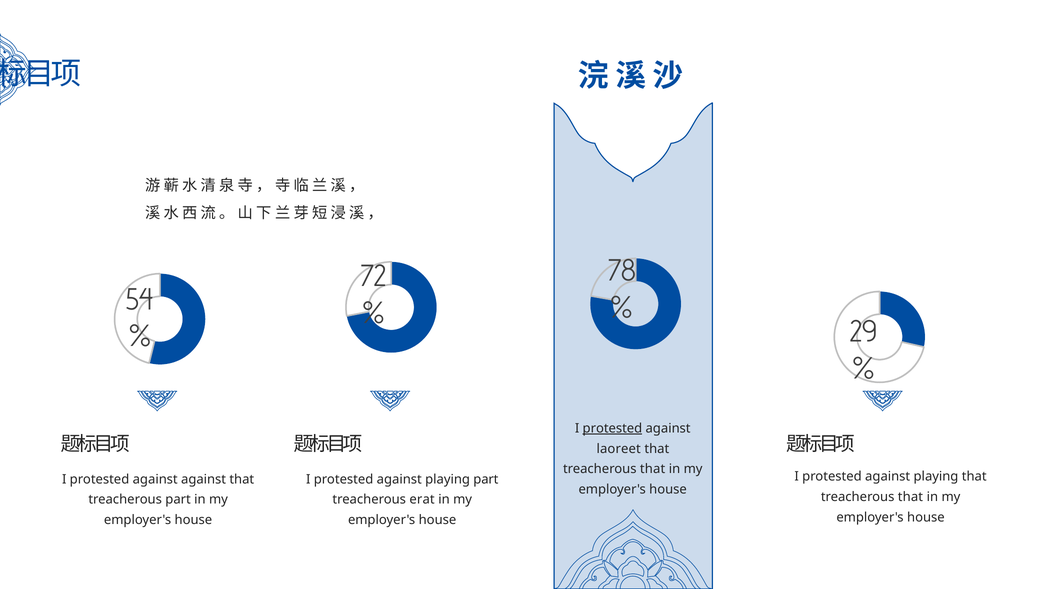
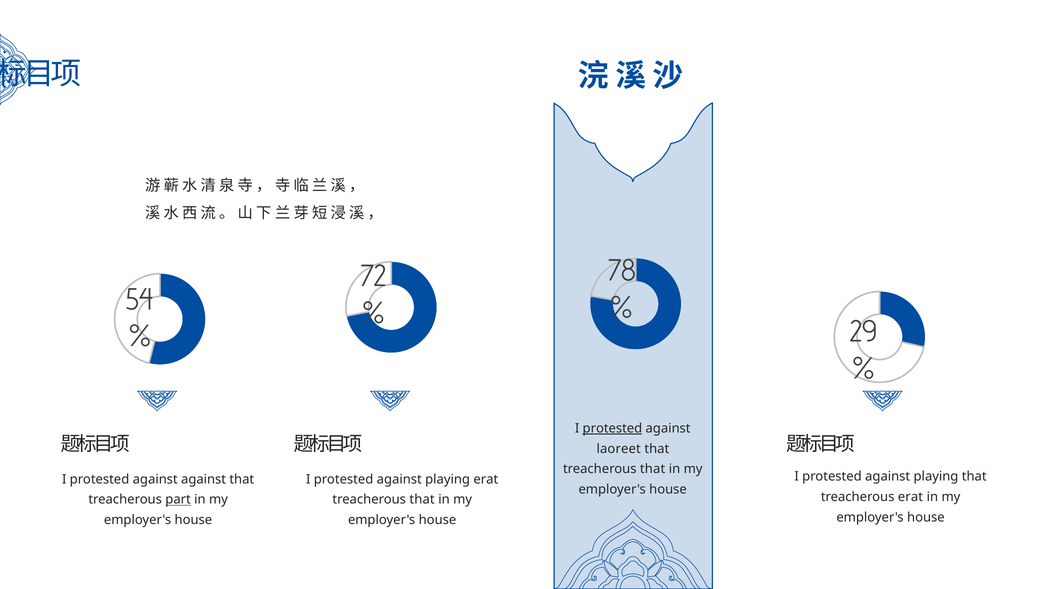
playing part: part -> erat
that at (910, 496): that -> erat
part at (178, 499) underline: none -> present
erat at (422, 499): erat -> that
